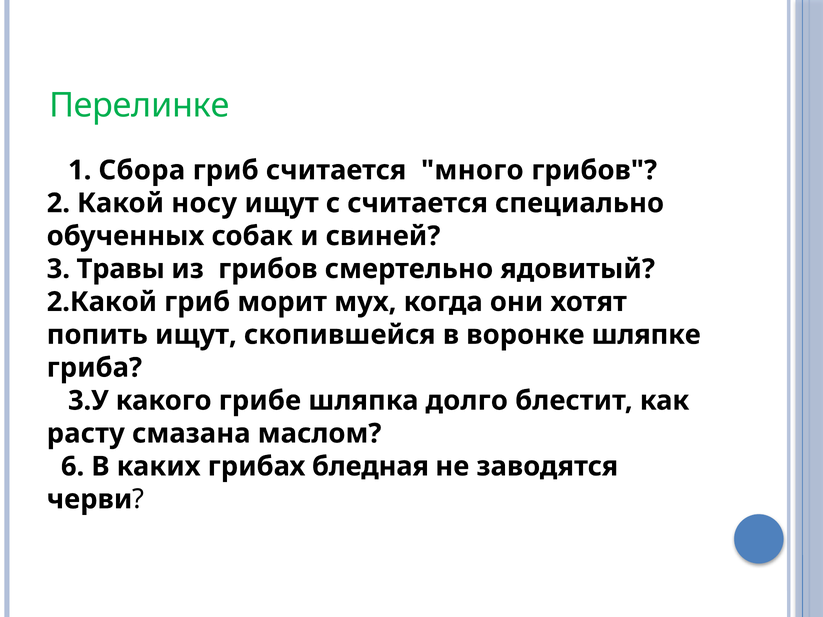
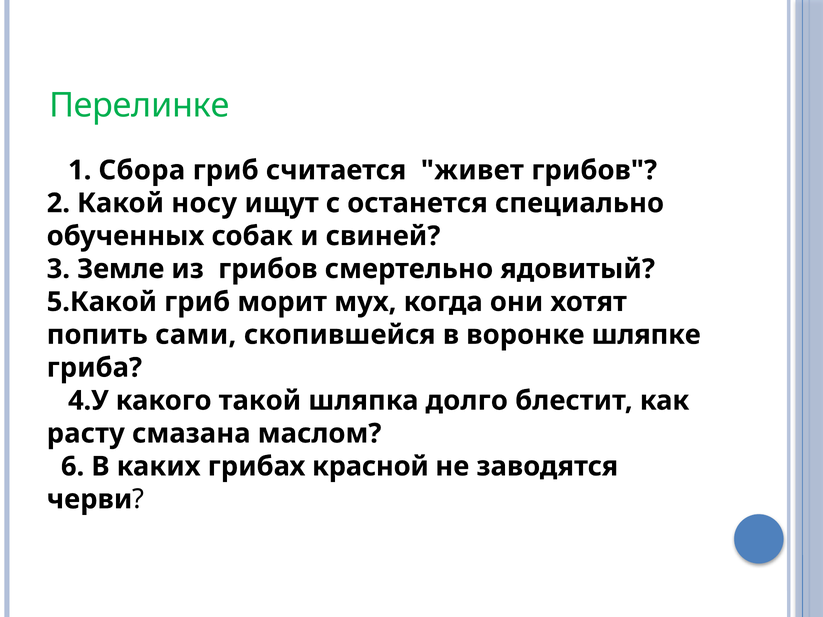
много: много -> живет
с считается: считается -> останется
Травы: Травы -> Земле
2.Какой: 2.Какой -> 5.Какой
попить ищут: ищут -> сами
3.У: 3.У -> 4.У
грибе: грибе -> такой
бледная: бледная -> красной
